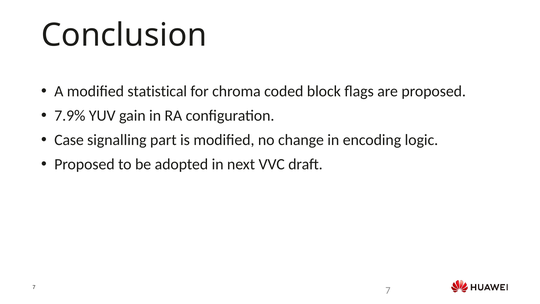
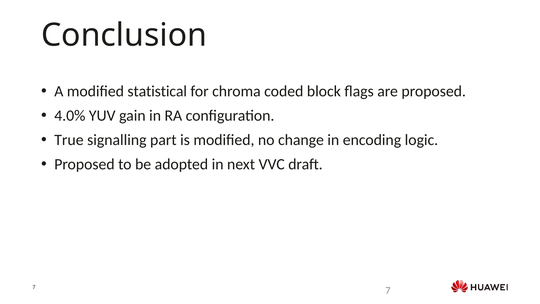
7.9%: 7.9% -> 4.0%
Case: Case -> True
